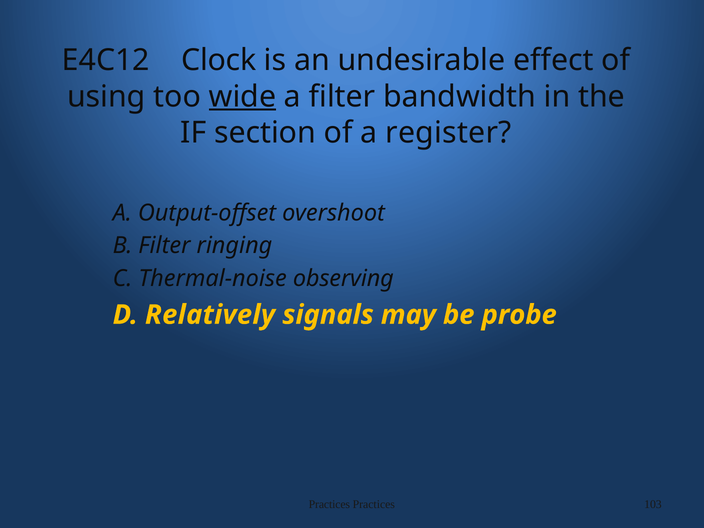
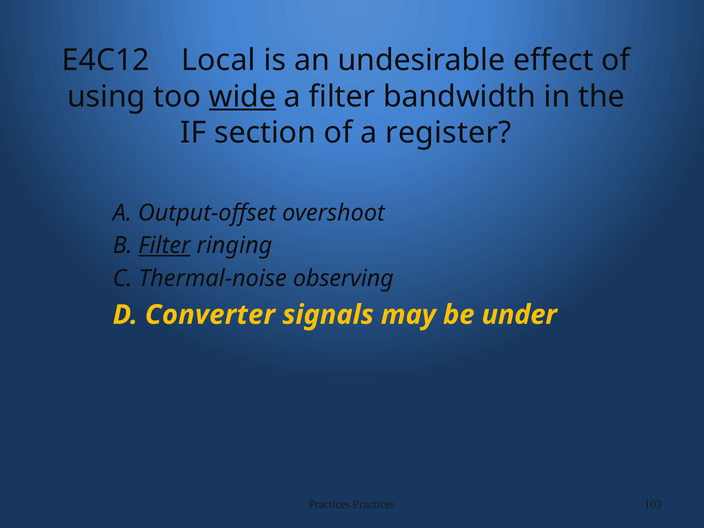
Clock: Clock -> Local
Filter at (164, 246) underline: none -> present
Relatively: Relatively -> Converter
probe: probe -> under
